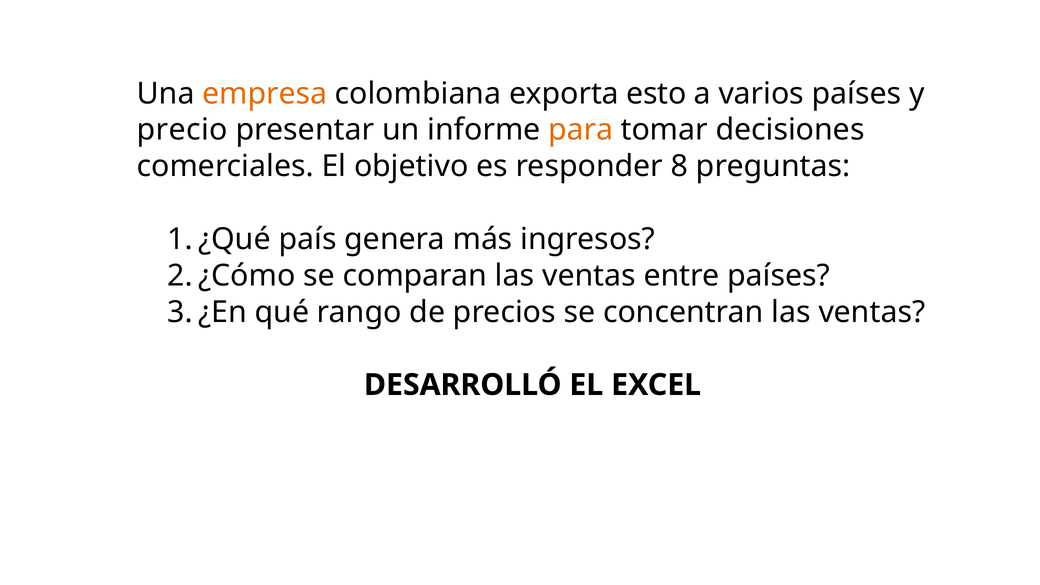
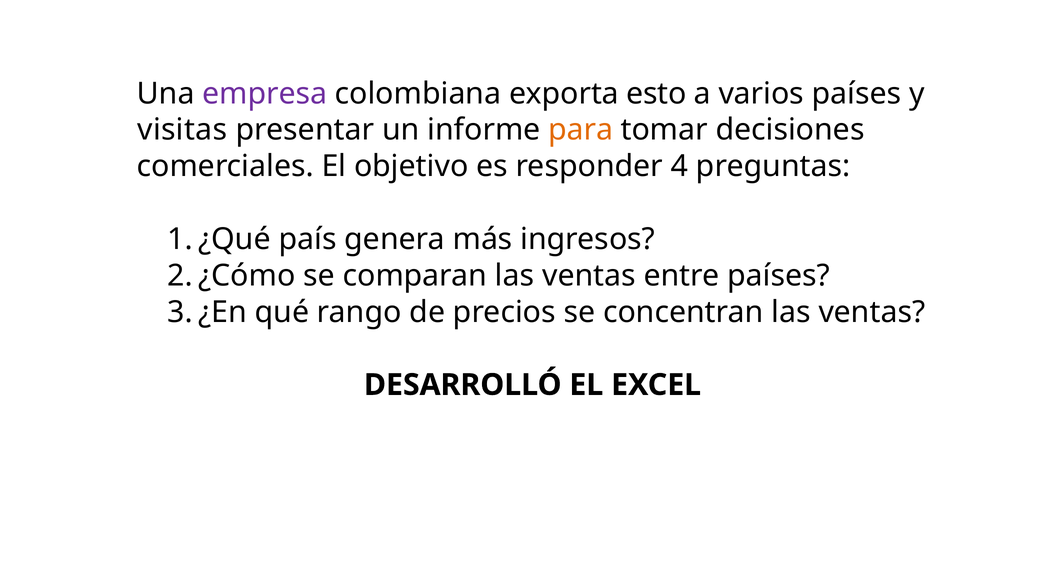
empresa colour: orange -> purple
precio: precio -> visitas
8: 8 -> 4
